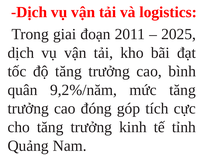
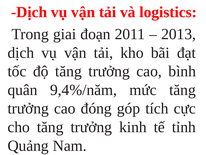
2025: 2025 -> 2013
9,2%/năm: 9,2%/năm -> 9,4%/năm
